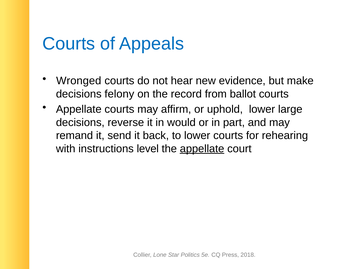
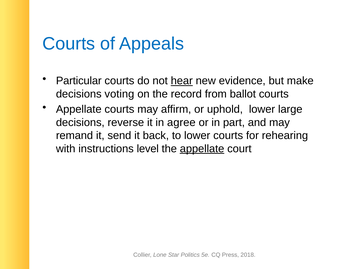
Wronged: Wronged -> Particular
hear underline: none -> present
felony: felony -> voting
would: would -> agree
